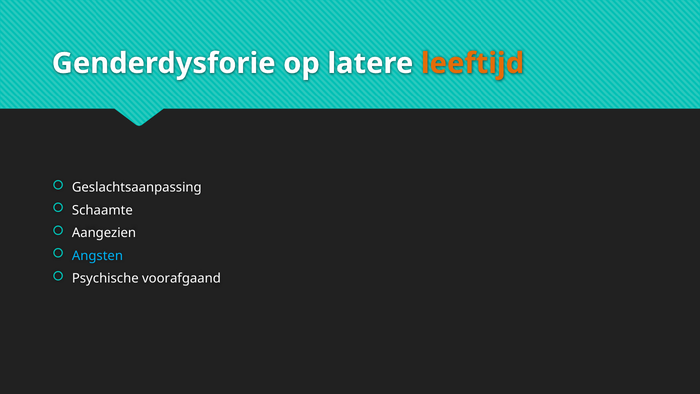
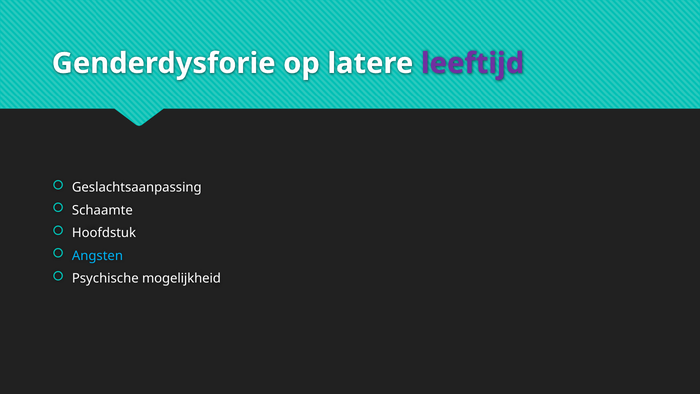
leeftijd colour: orange -> purple
Aangezien: Aangezien -> Hoofdstuk
voorafgaand: voorafgaand -> mogelijkheid
